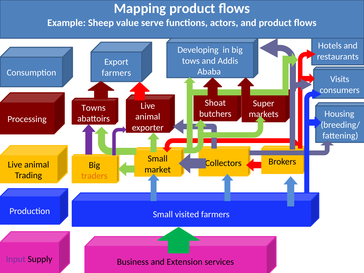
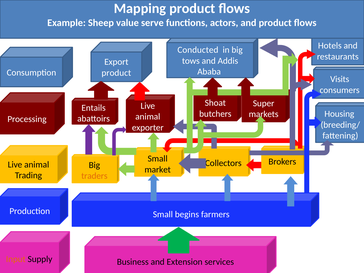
Developing: Developing -> Conducted
farmers at (116, 73): farmers -> product
Towns: Towns -> Entails
visited: visited -> begins
Input colour: purple -> orange
